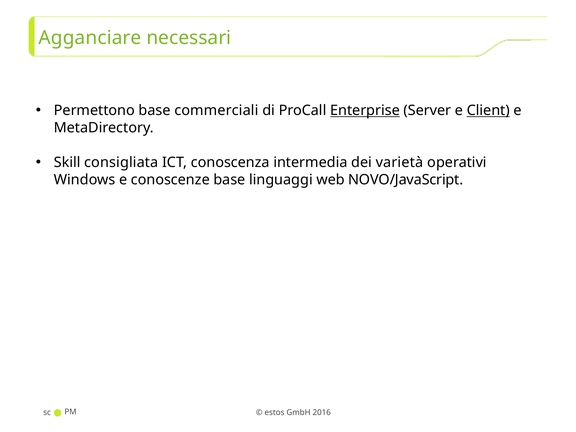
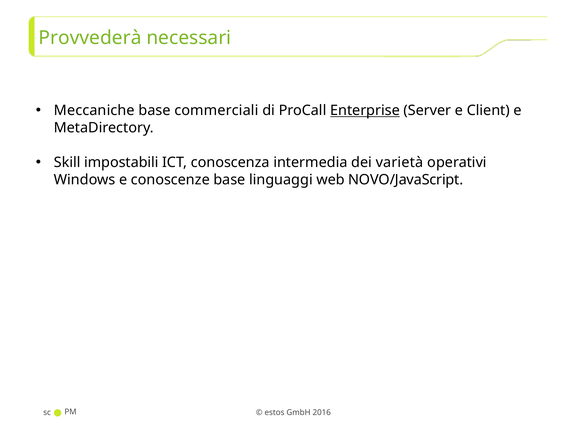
Agganciare: Agganciare -> Provvederà
Permettono: Permettono -> Meccaniche
Client underline: present -> none
consigliata: consigliata -> impostabili
